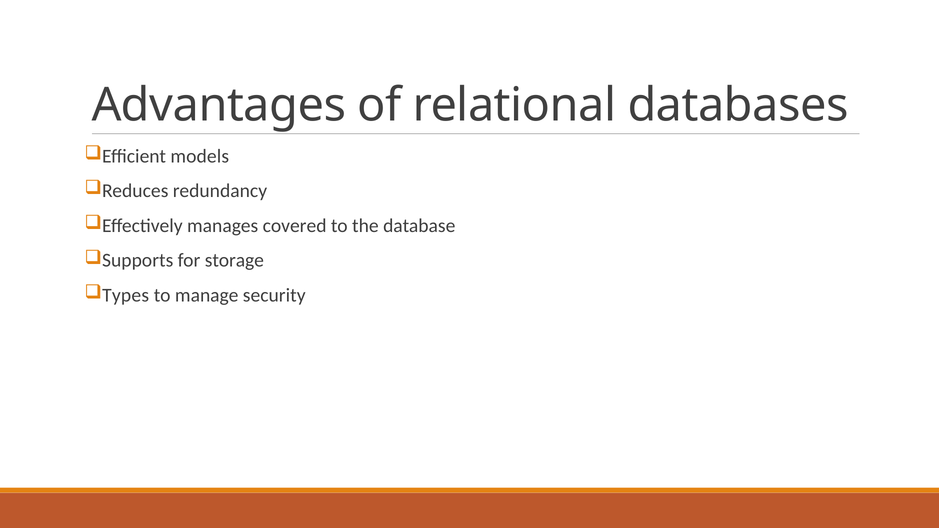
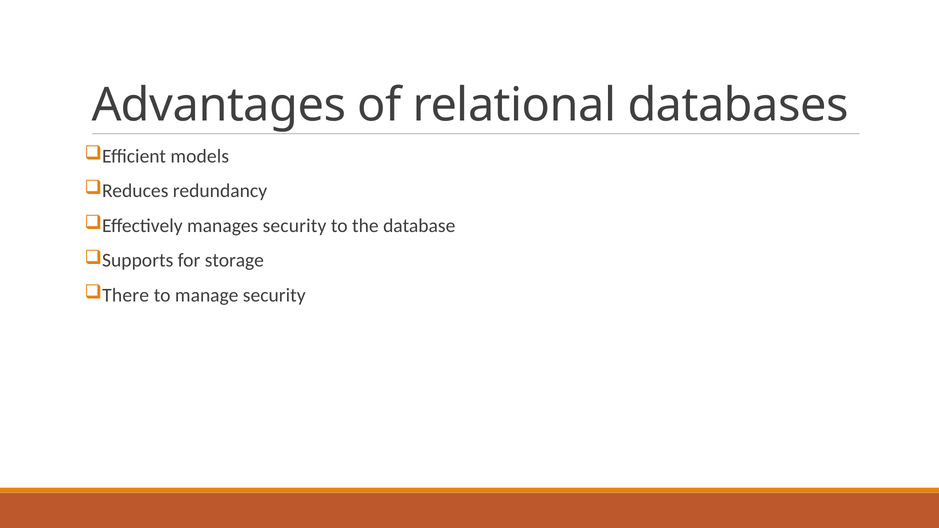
manages covered: covered -> security
Types: Types -> There
